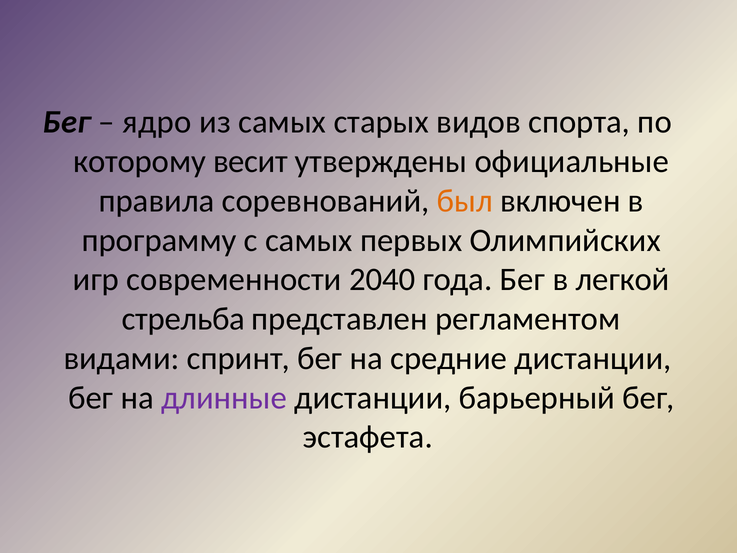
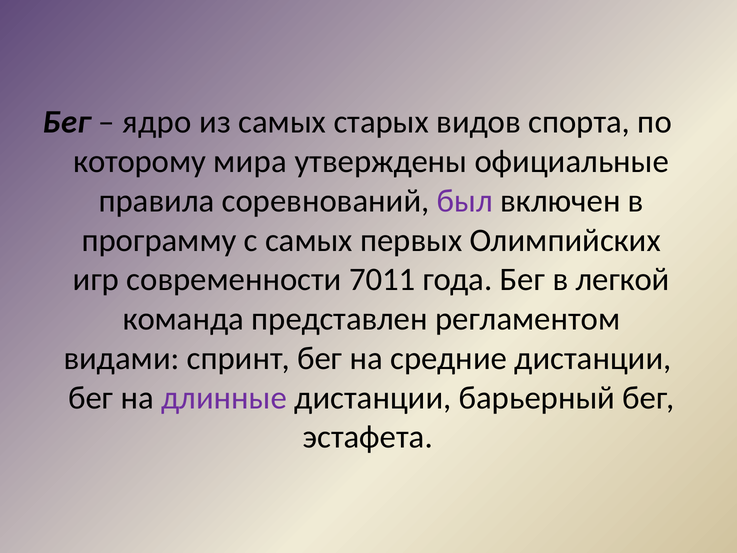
весит: весит -> мира
был colour: orange -> purple
2040: 2040 -> 7011
стрельба: стрельба -> команда
